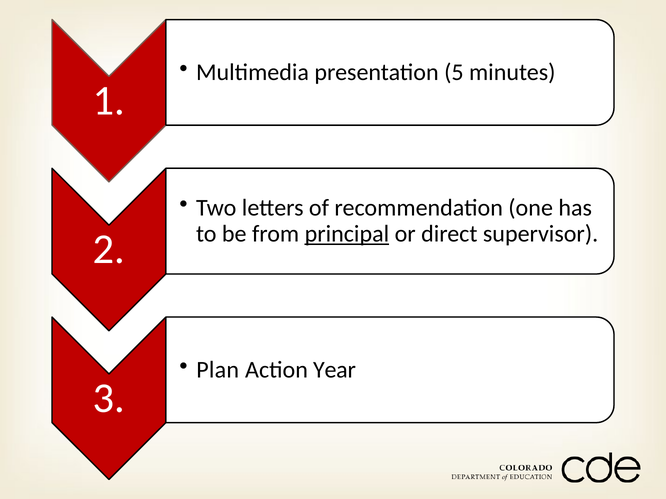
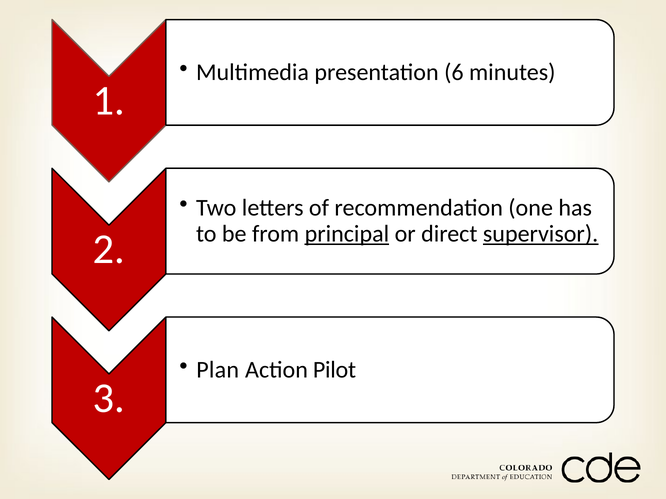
5: 5 -> 6
supervisor underline: none -> present
Year: Year -> Pilot
